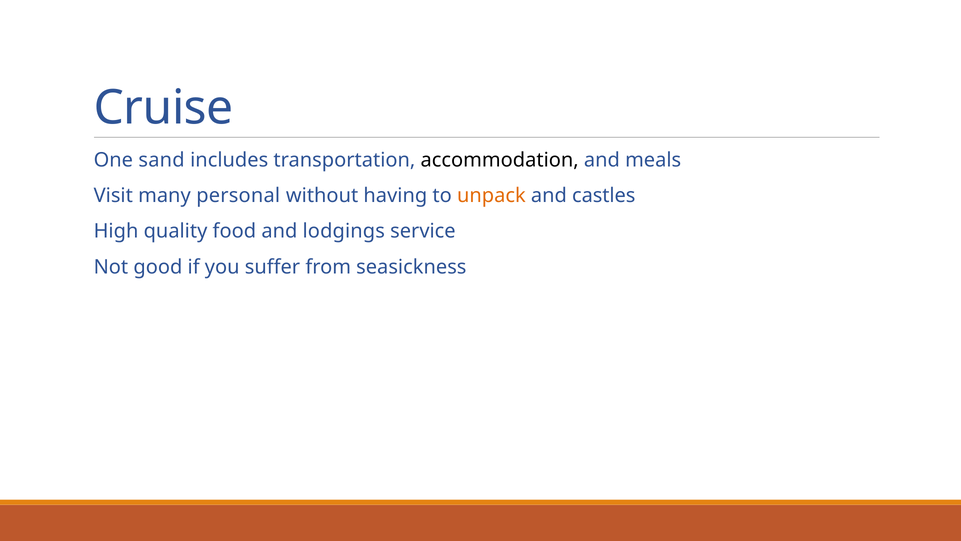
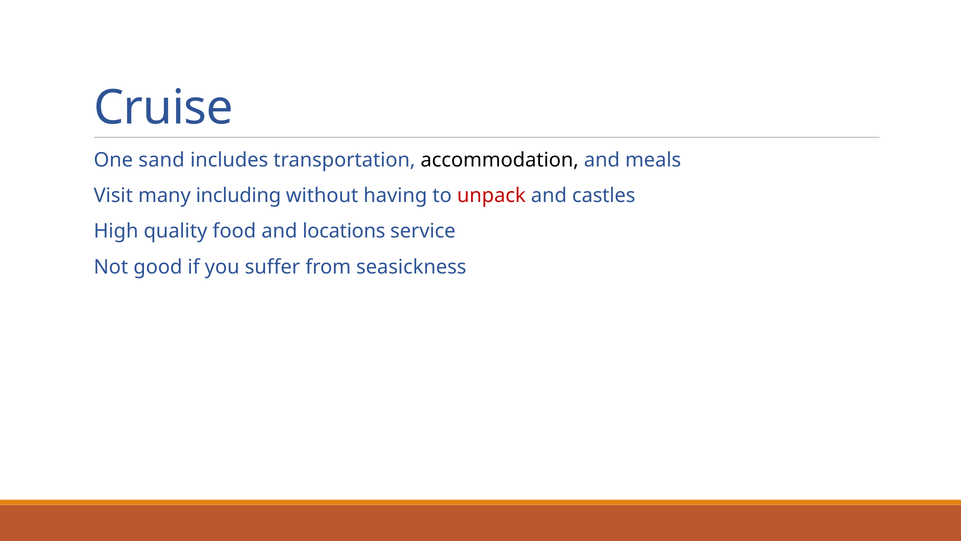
personal: personal -> including
unpack colour: orange -> red
lodgings: lodgings -> locations
